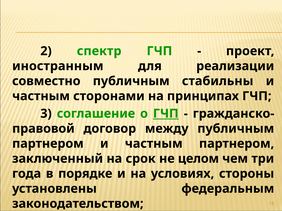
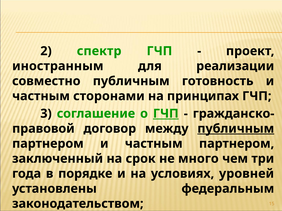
стабильны: стабильны -> готовность
публичным at (236, 129) underline: none -> present
целом: целом -> много
стороны: стороны -> уровней
